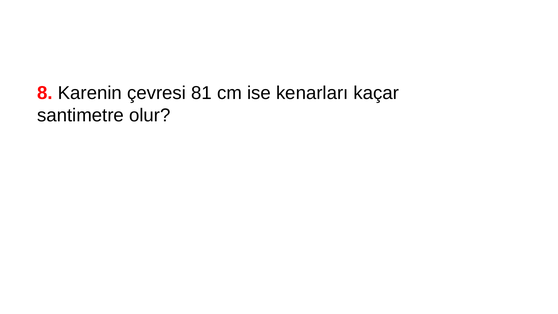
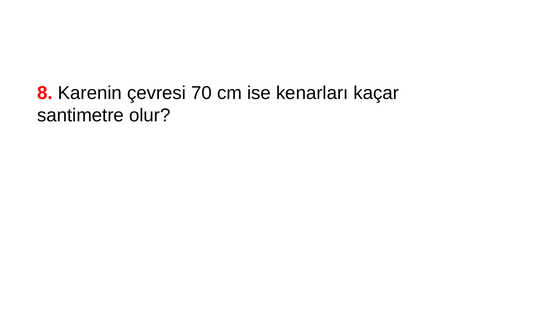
81: 81 -> 70
